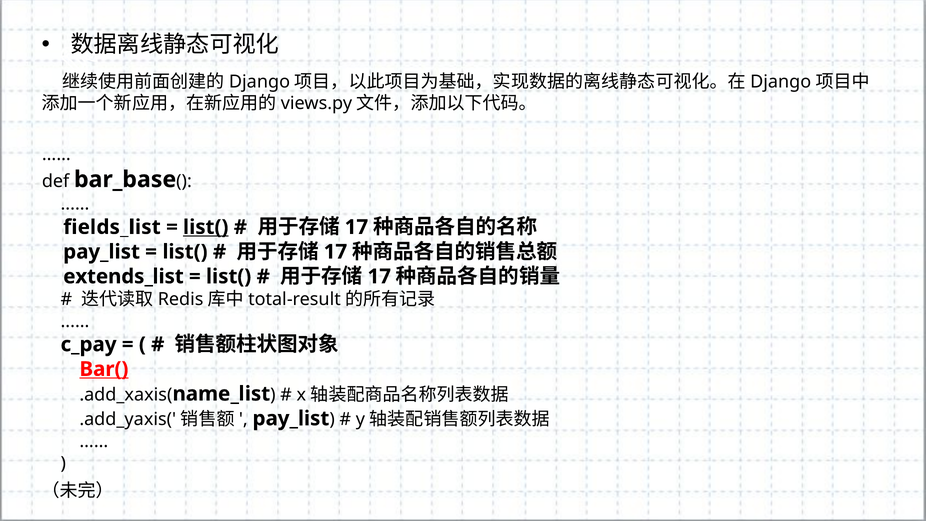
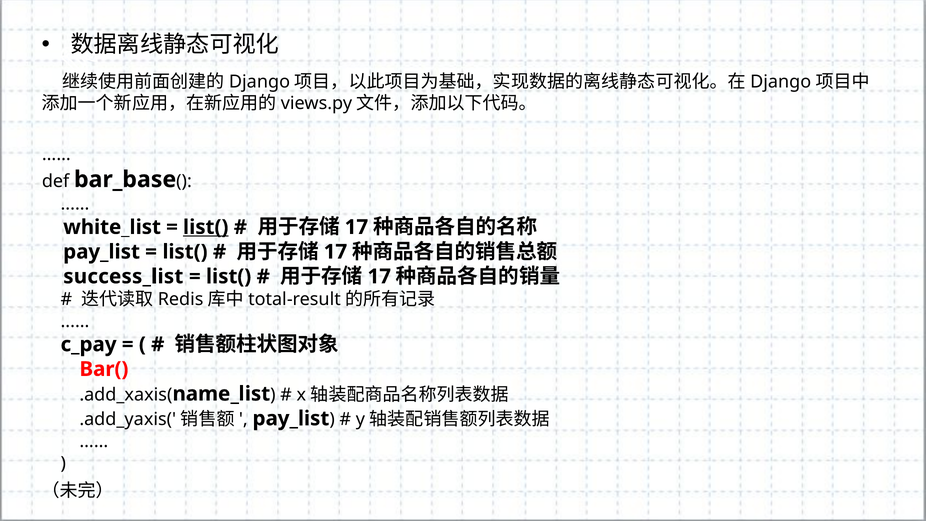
fields_list: fields_list -> white_list
extends_list: extends_list -> success_list
Bar( underline: present -> none
